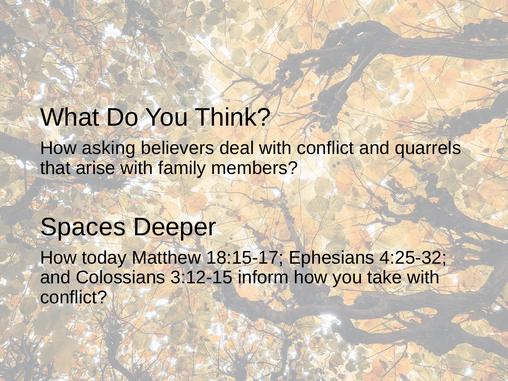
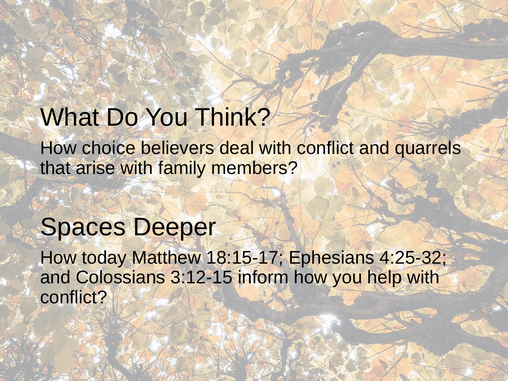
asking: asking -> choice
take: take -> help
